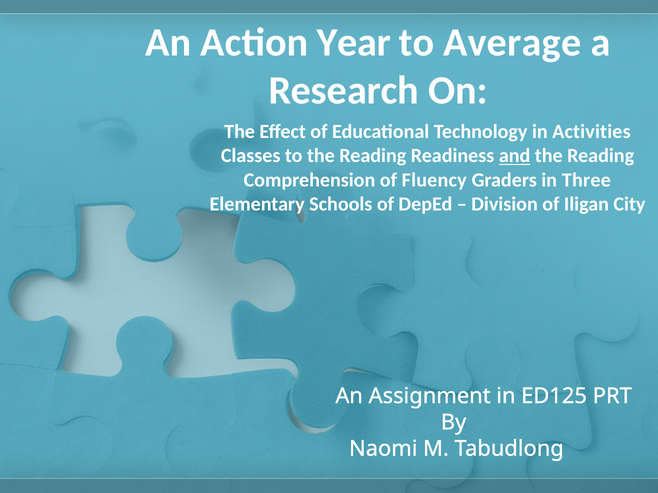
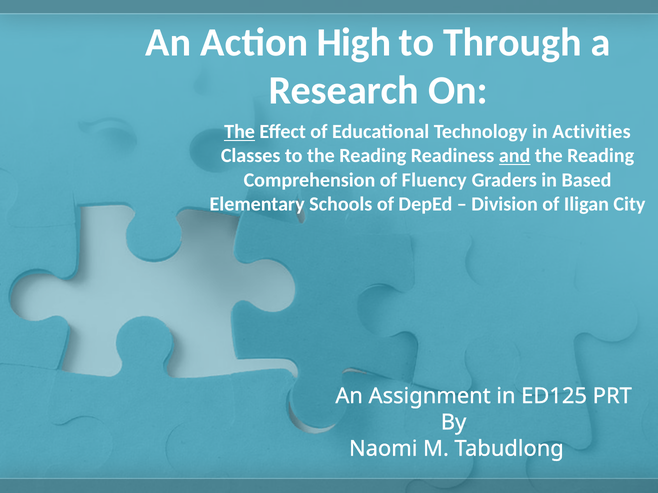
Year: Year -> High
Average: Average -> Through
The at (240, 132) underline: none -> present
Three: Three -> Based
